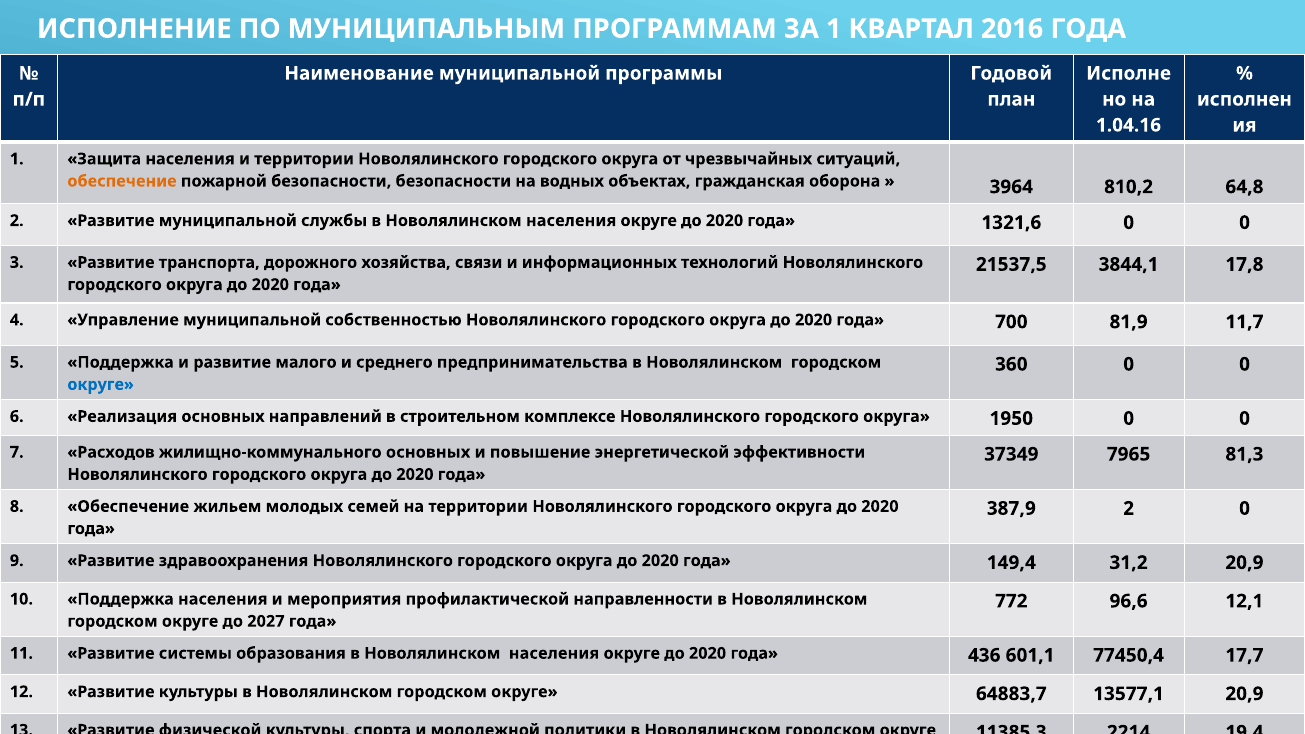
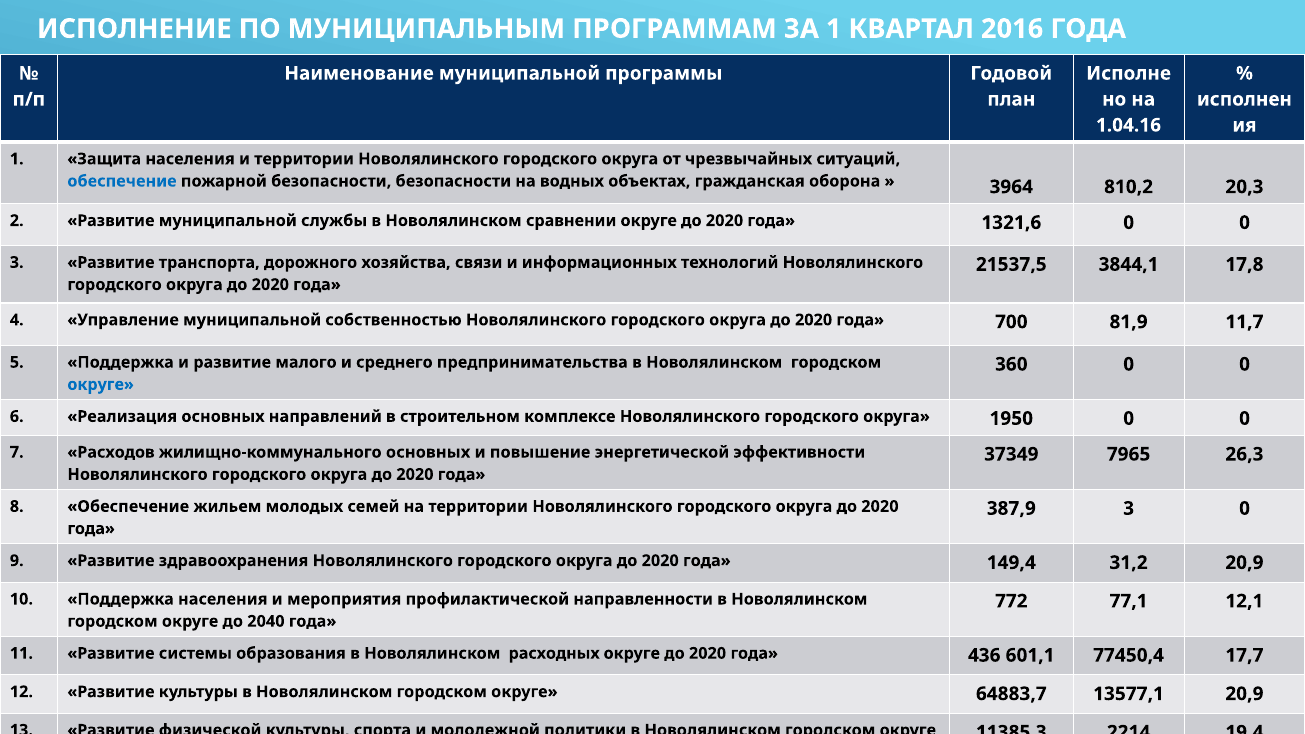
обеспечение at (122, 181) colour: orange -> blue
64,8: 64,8 -> 20,3
службы в Новолялинском населения: населения -> сравнении
81,3: 81,3 -> 26,3
387,9 2: 2 -> 3
96,6: 96,6 -> 77,1
2027: 2027 -> 2040
образования в Новолялинском населения: населения -> расходных
